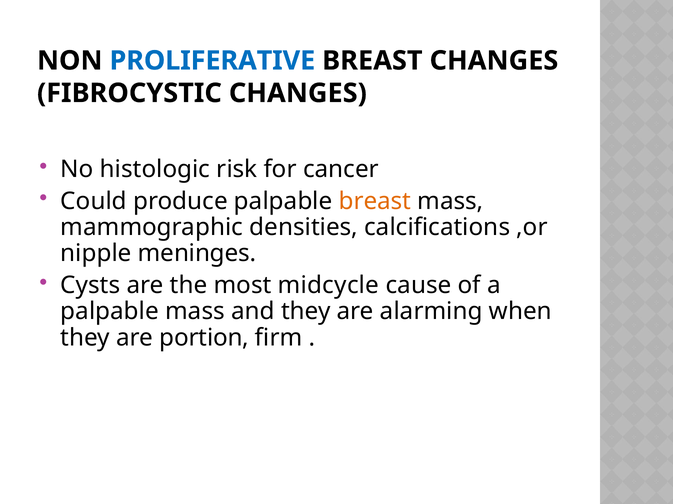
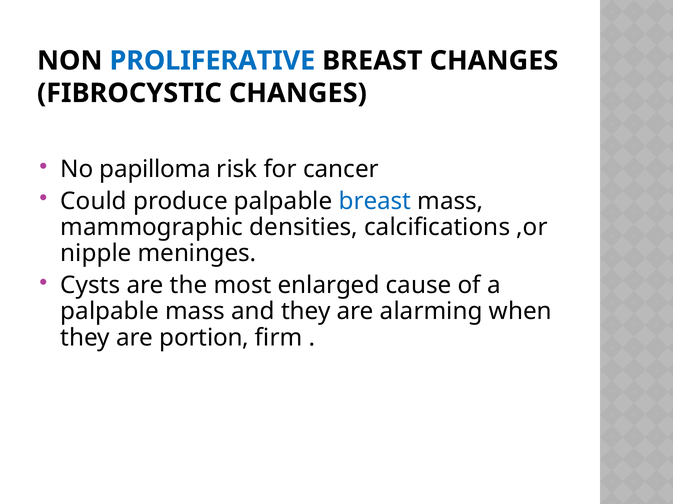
histologic: histologic -> papilloma
breast at (375, 201) colour: orange -> blue
midcycle: midcycle -> enlarged
